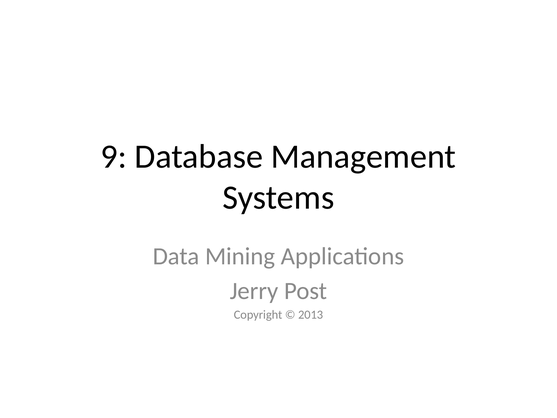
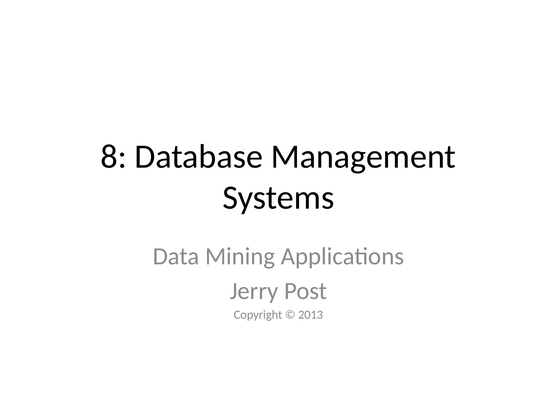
9: 9 -> 8
